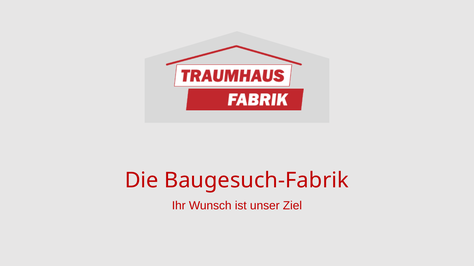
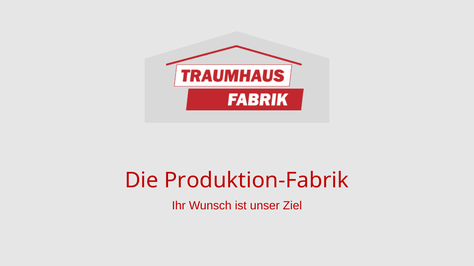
Baugesuch-Fabrik: Baugesuch-Fabrik -> Produktion-Fabrik
